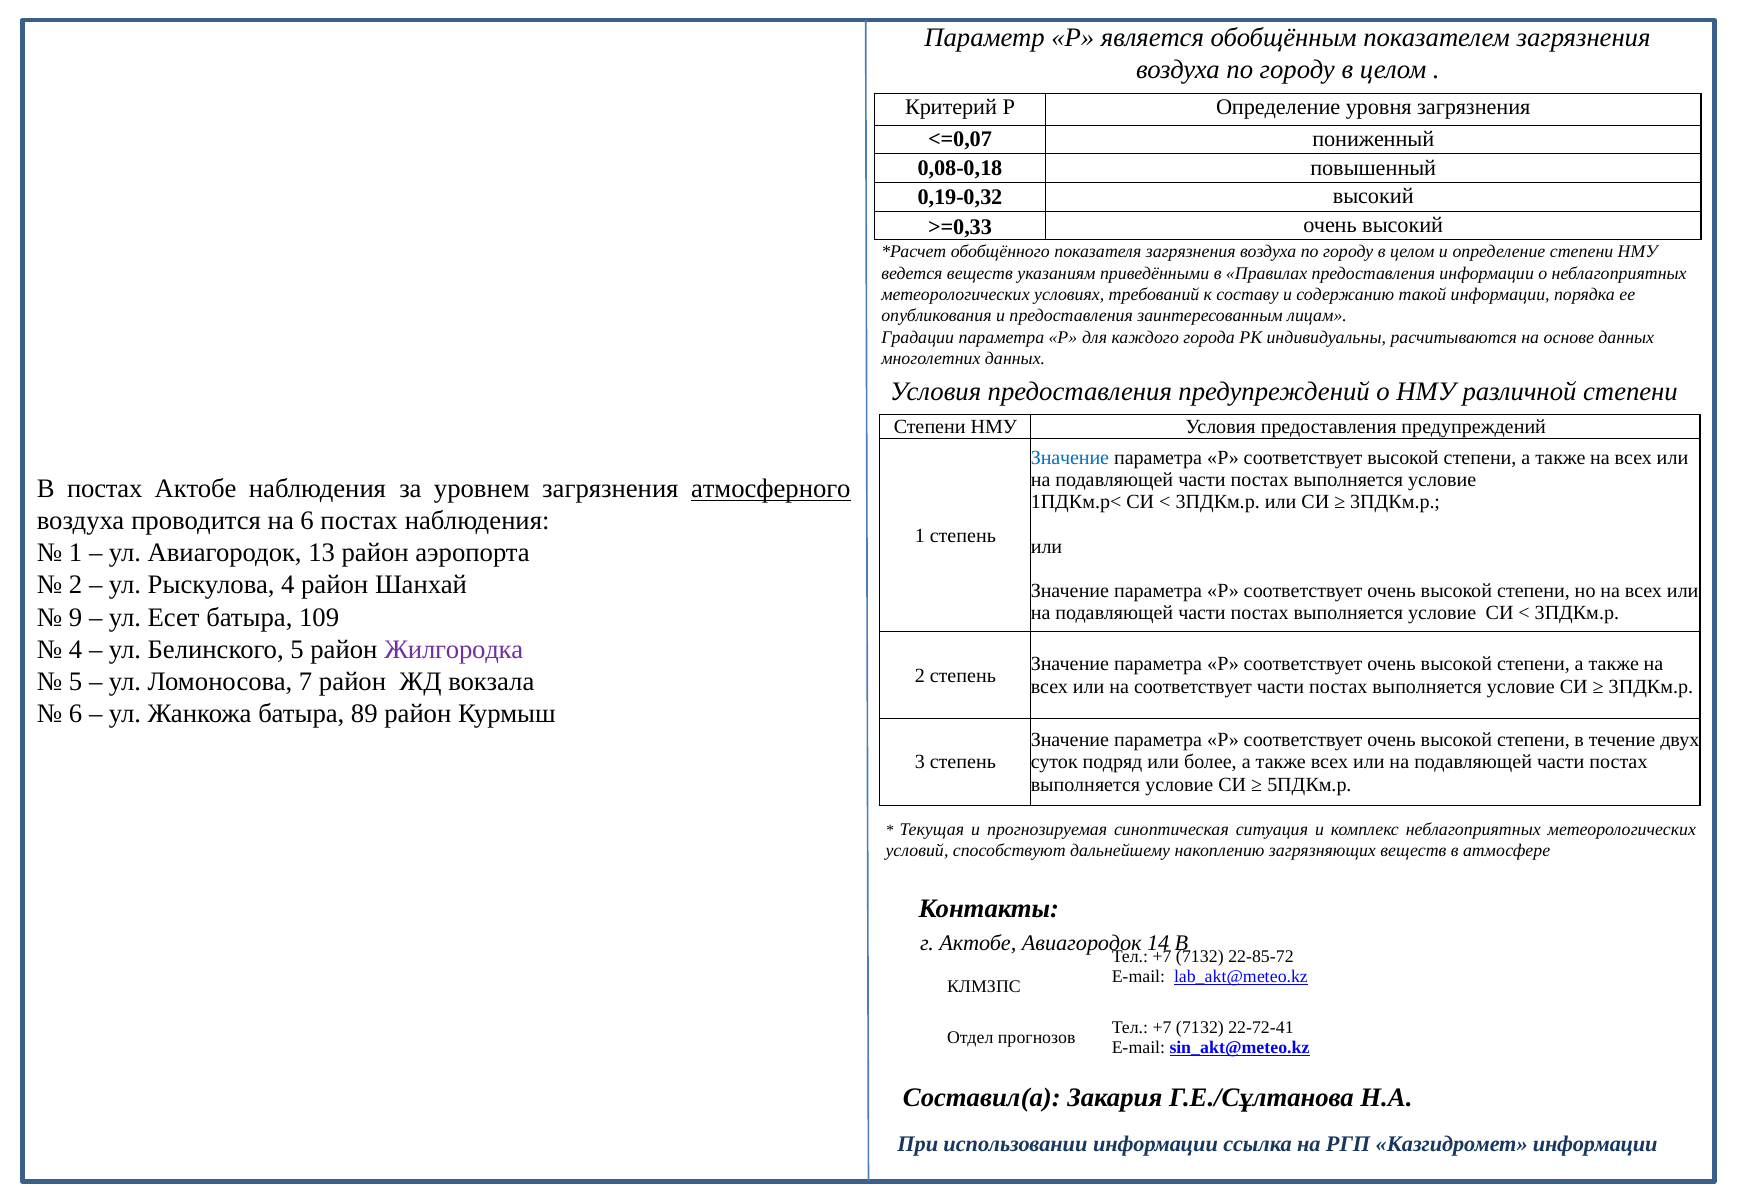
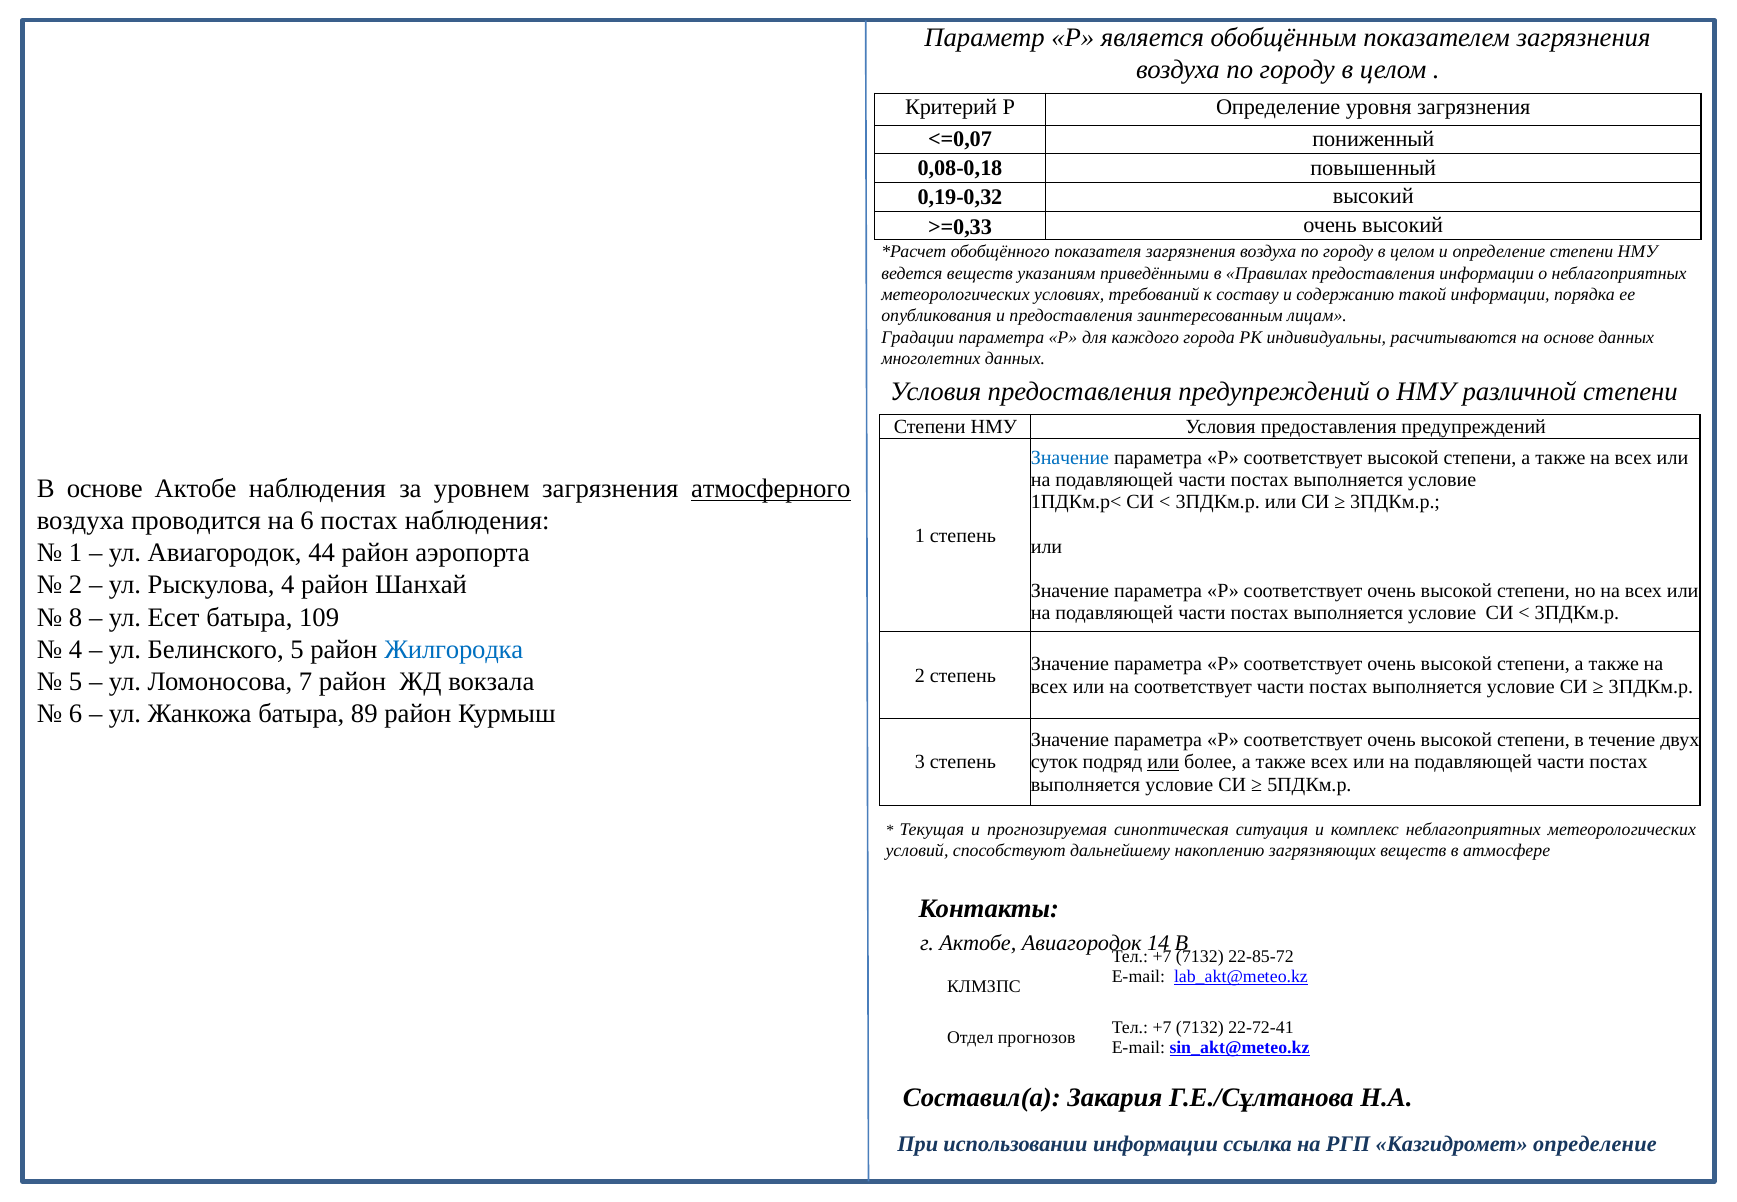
В постах: постах -> основе
13: 13 -> 44
9: 9 -> 8
Жилгородка colour: purple -> blue
или at (1163, 763) underline: none -> present
Казгидромет информации: информации -> определение
